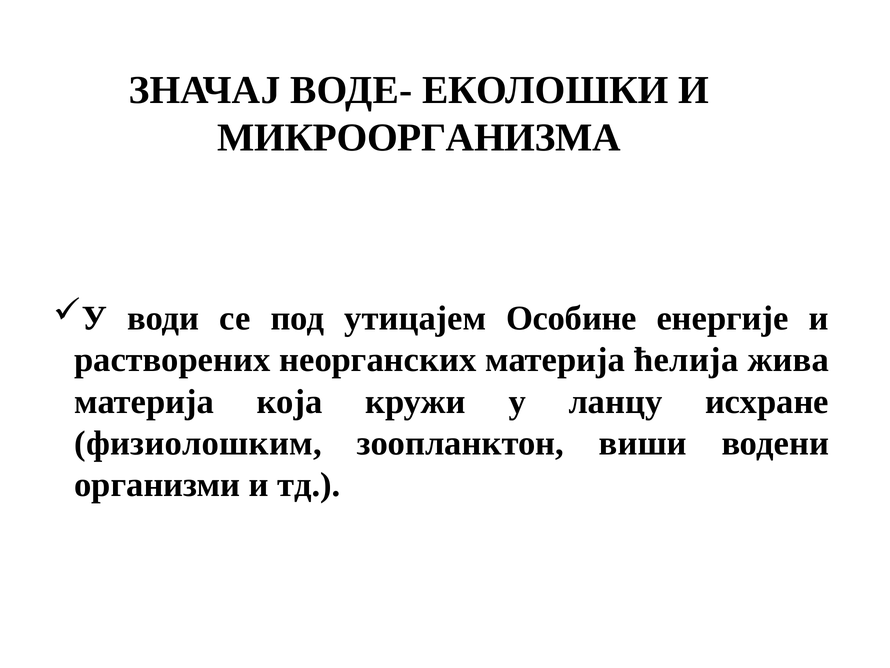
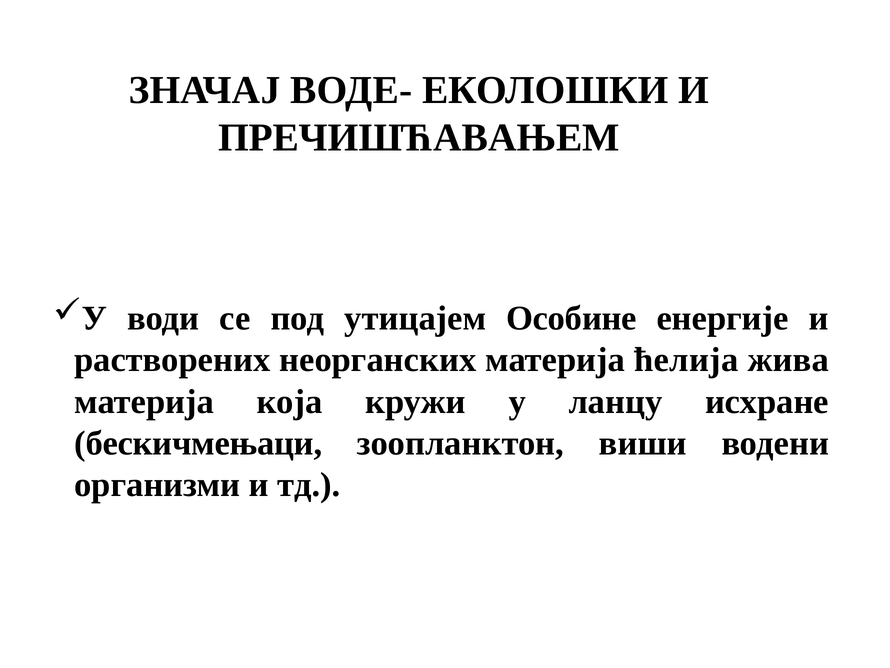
МИКРООРГАНИЗМА: МИКРООРГАНИЗМА -> ПРЕЧИШЋАВАЊЕМ
физиолошким: физиолошким -> бескичмењаци
